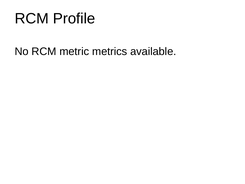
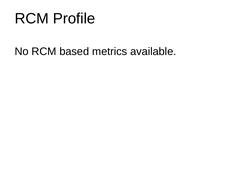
metric: metric -> based
